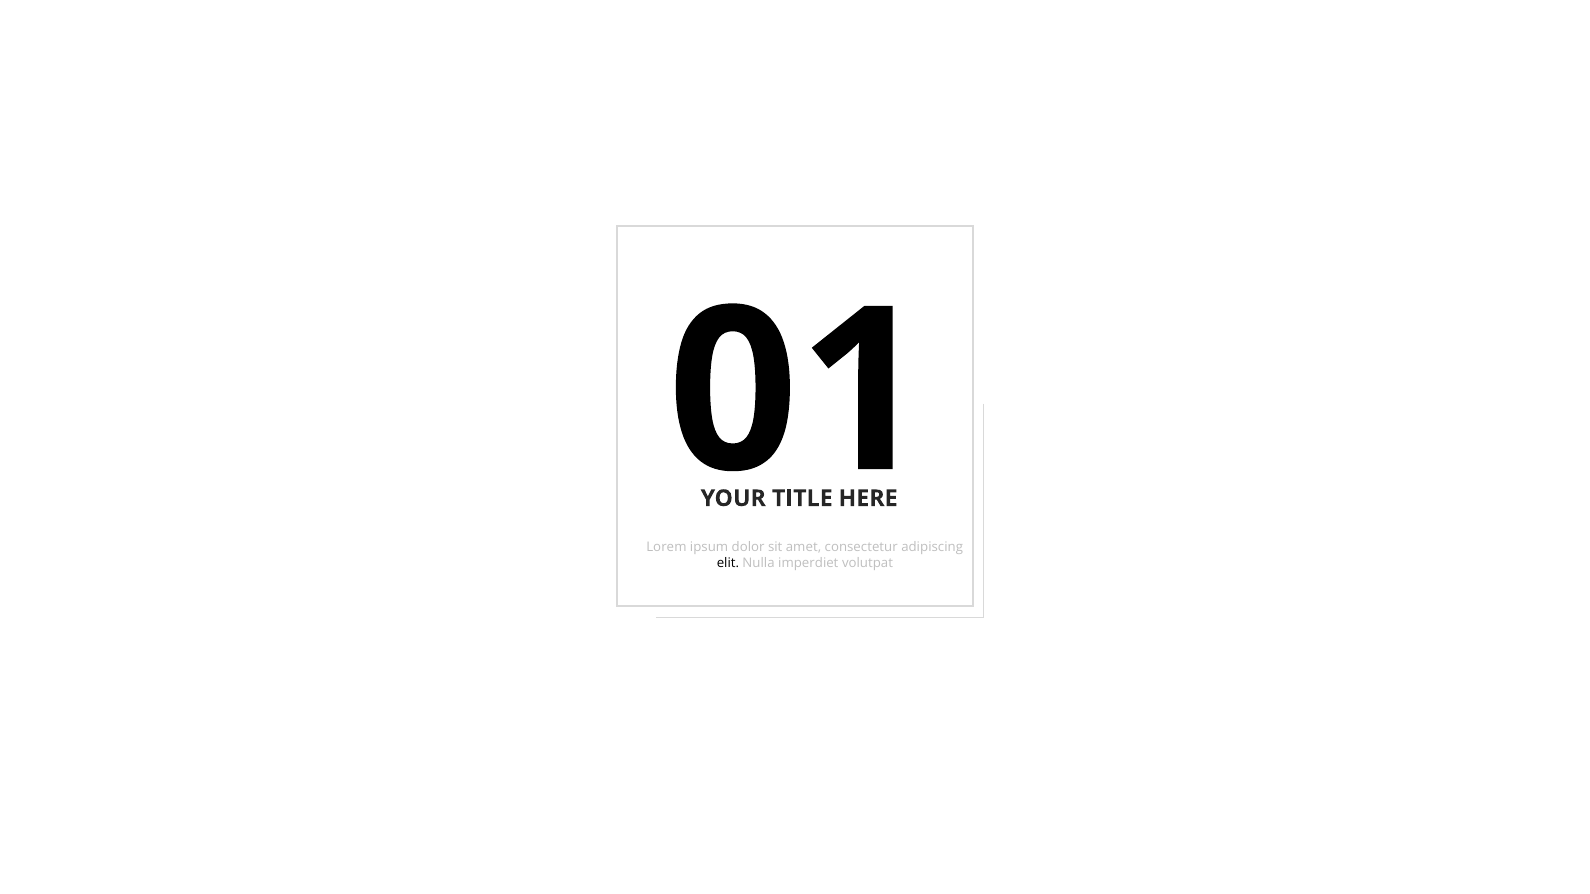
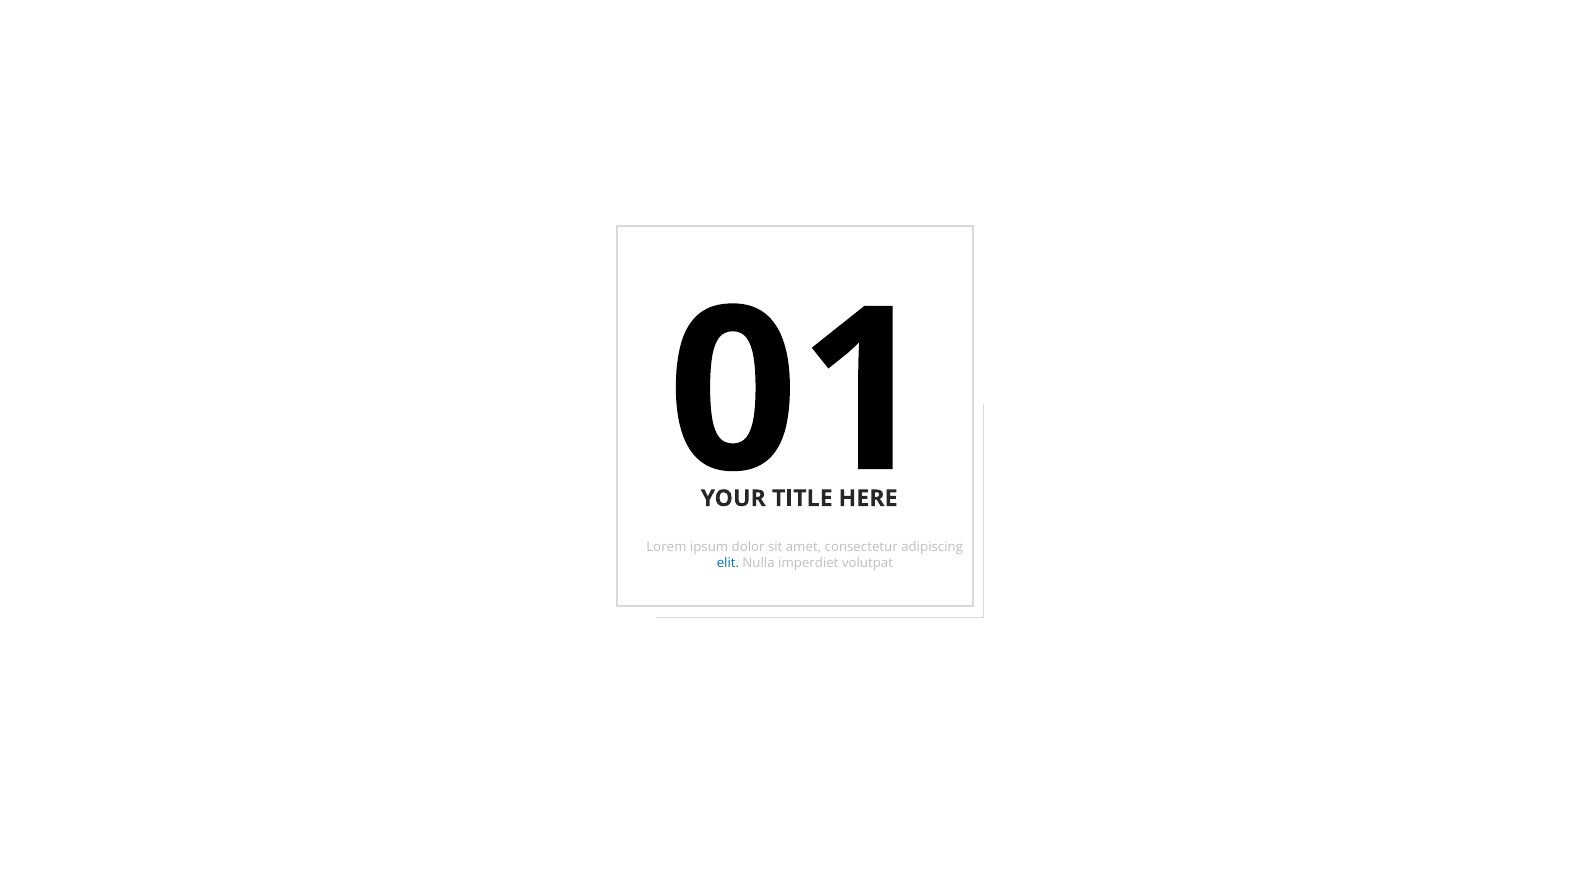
elit colour: black -> blue
